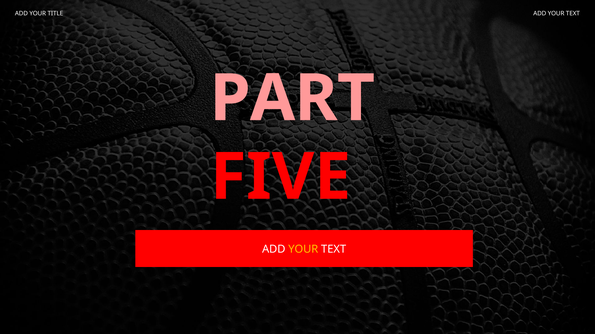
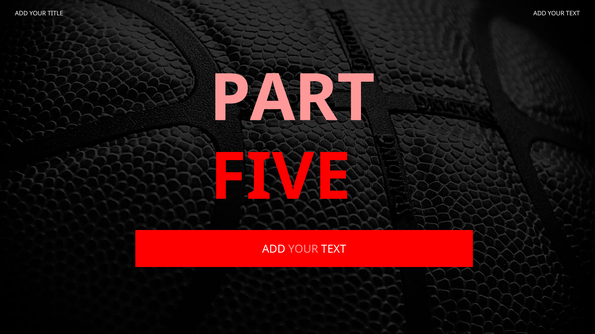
YOUR at (303, 249) colour: yellow -> pink
